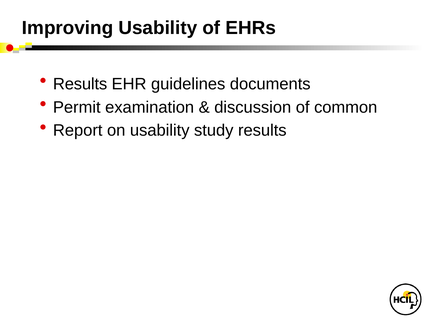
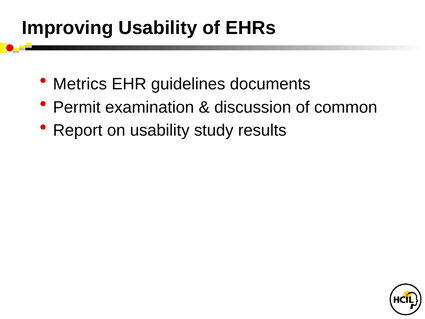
Results at (80, 84): Results -> Metrics
